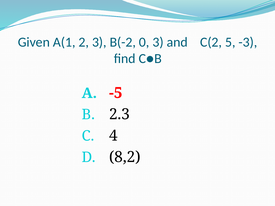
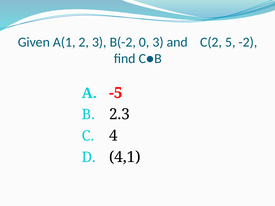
-3: -3 -> -2
8,2: 8,2 -> 4,1
